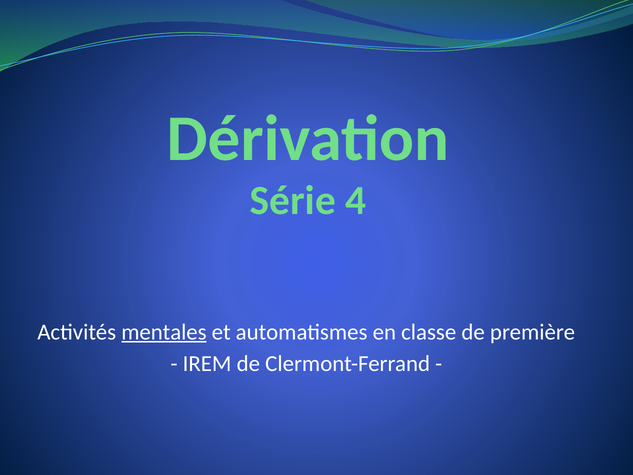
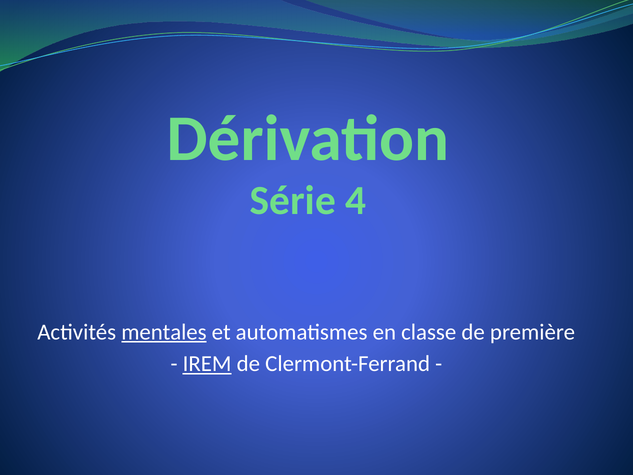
IREM underline: none -> present
